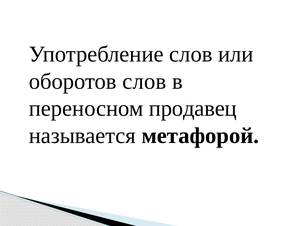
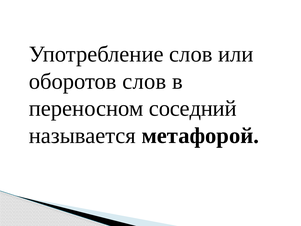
продавец: продавец -> соседний
